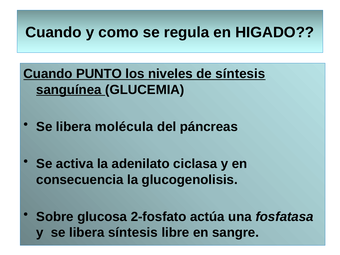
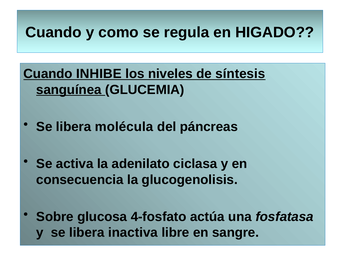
PUNTO: PUNTO -> INHIBE
2-fosfato: 2-fosfato -> 4-fosfato
libera síntesis: síntesis -> inactiva
